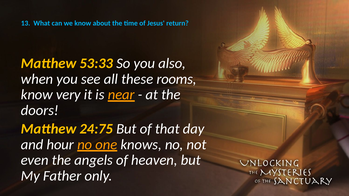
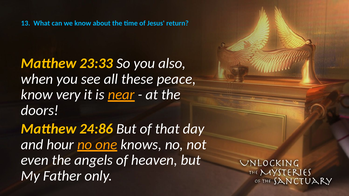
53:33: 53:33 -> 23:33
rooms: rooms -> peace
24:75: 24:75 -> 24:86
